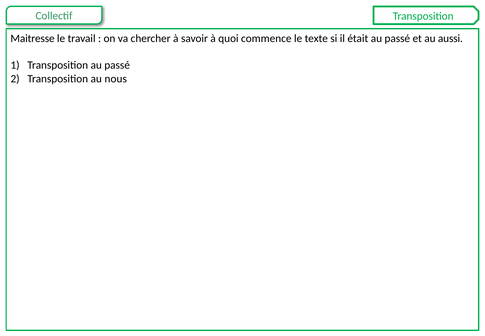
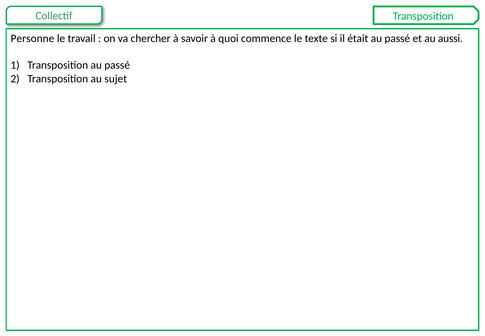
Maitresse: Maitresse -> Personne
nous: nous -> sujet
